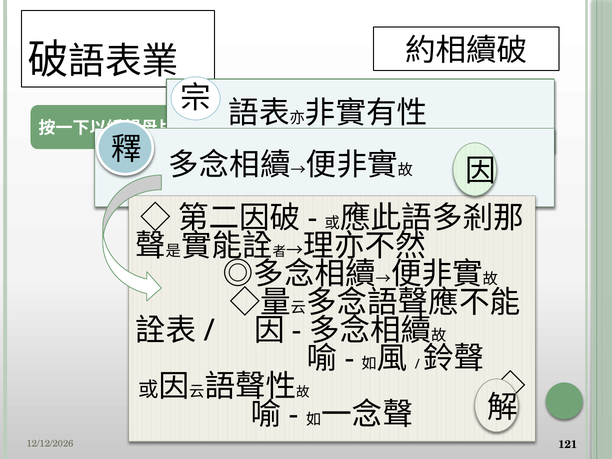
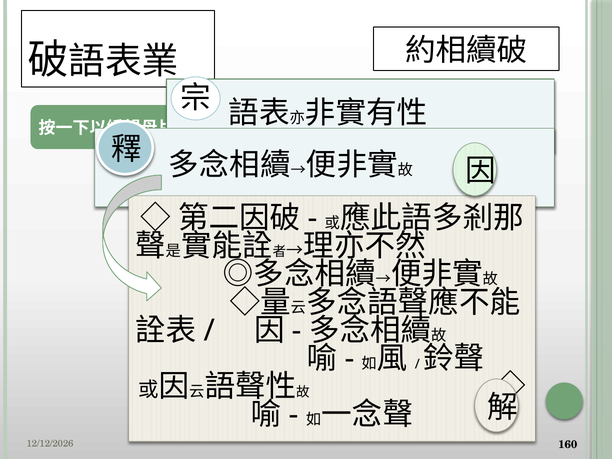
121: 121 -> 160
